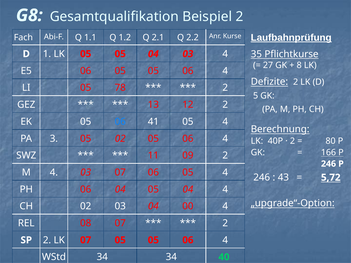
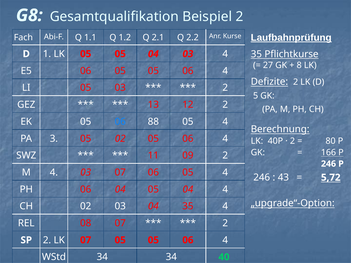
05 78: 78 -> 03
41: 41 -> 88
04 00: 00 -> 35
